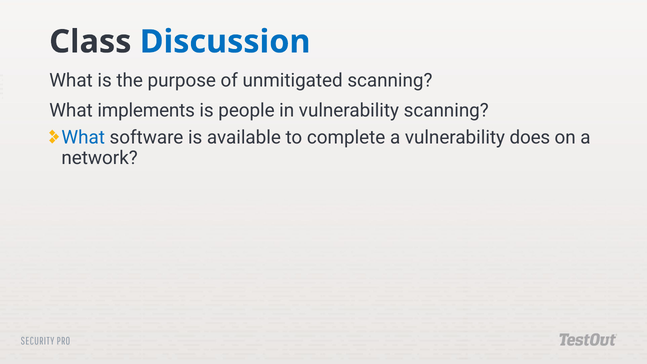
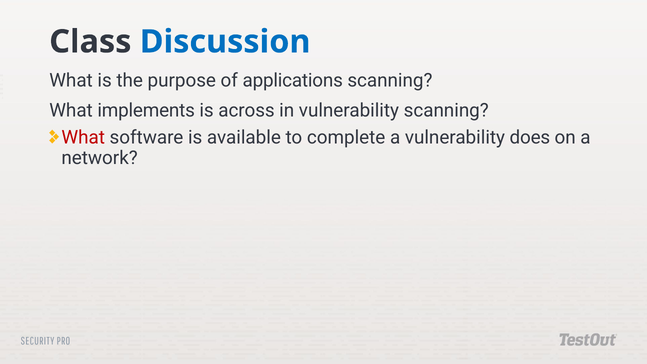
unmitigated: unmitigated -> applications
people: people -> across
What at (83, 138) colour: blue -> red
